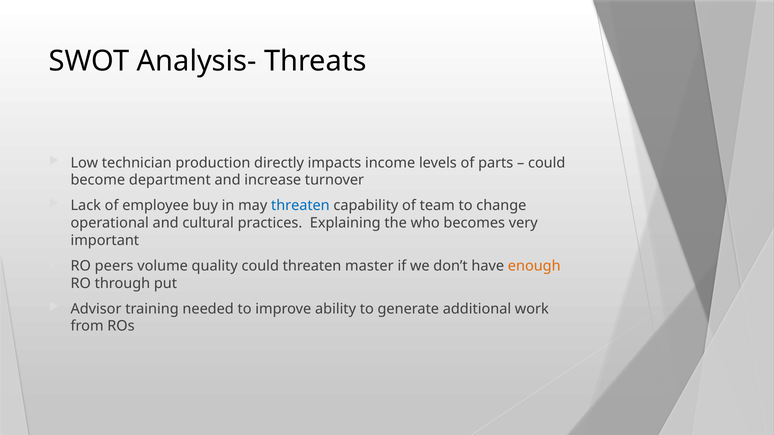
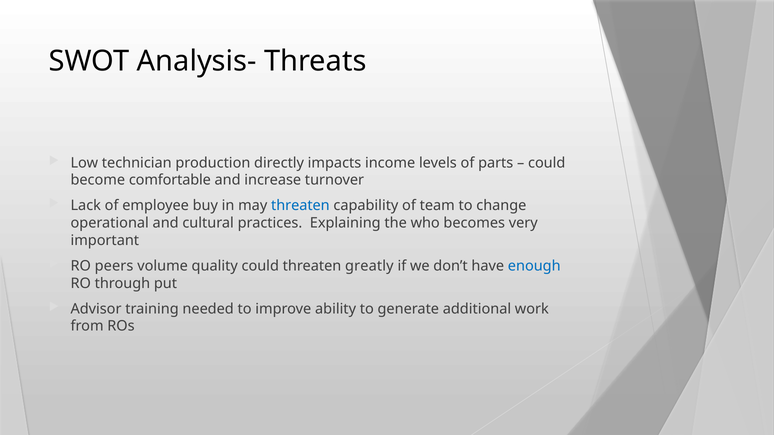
department: department -> comfortable
master: master -> greatly
enough colour: orange -> blue
